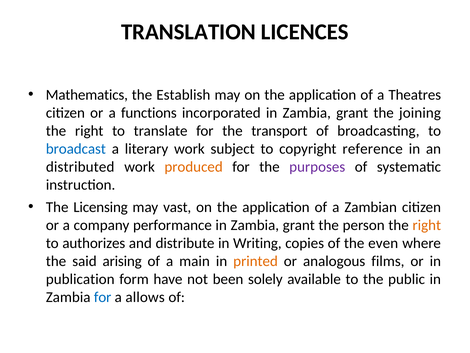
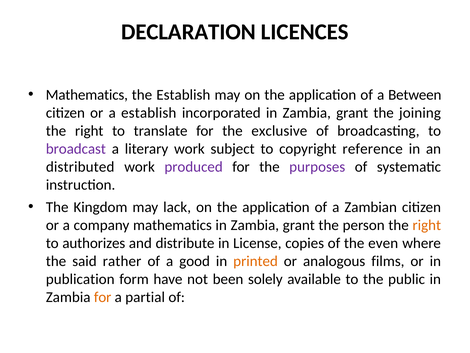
TRANSLATION: TRANSLATION -> DECLARATION
Theatres: Theatres -> Between
a functions: functions -> establish
transport: transport -> exclusive
broadcast colour: blue -> purple
produced colour: orange -> purple
Licensing: Licensing -> Kingdom
vast: vast -> lack
company performance: performance -> mathematics
Writing: Writing -> License
arising: arising -> rather
main: main -> good
for at (103, 297) colour: blue -> orange
allows: allows -> partial
